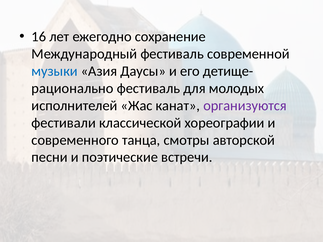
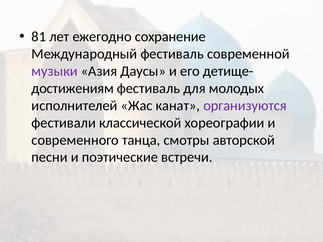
16: 16 -> 81
музыки colour: blue -> purple
рационально: рационально -> достижениям
